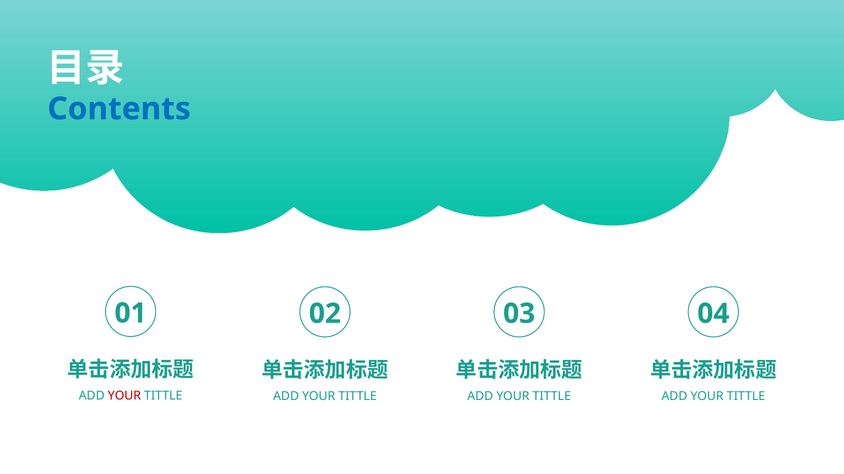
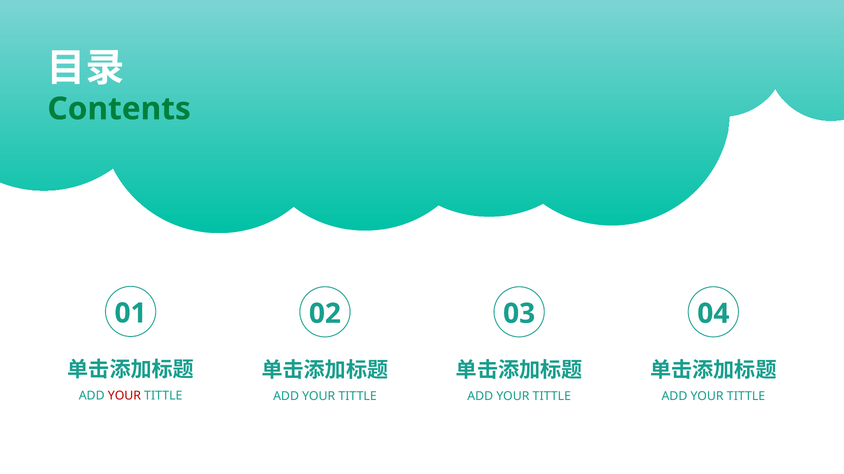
Contents colour: blue -> green
